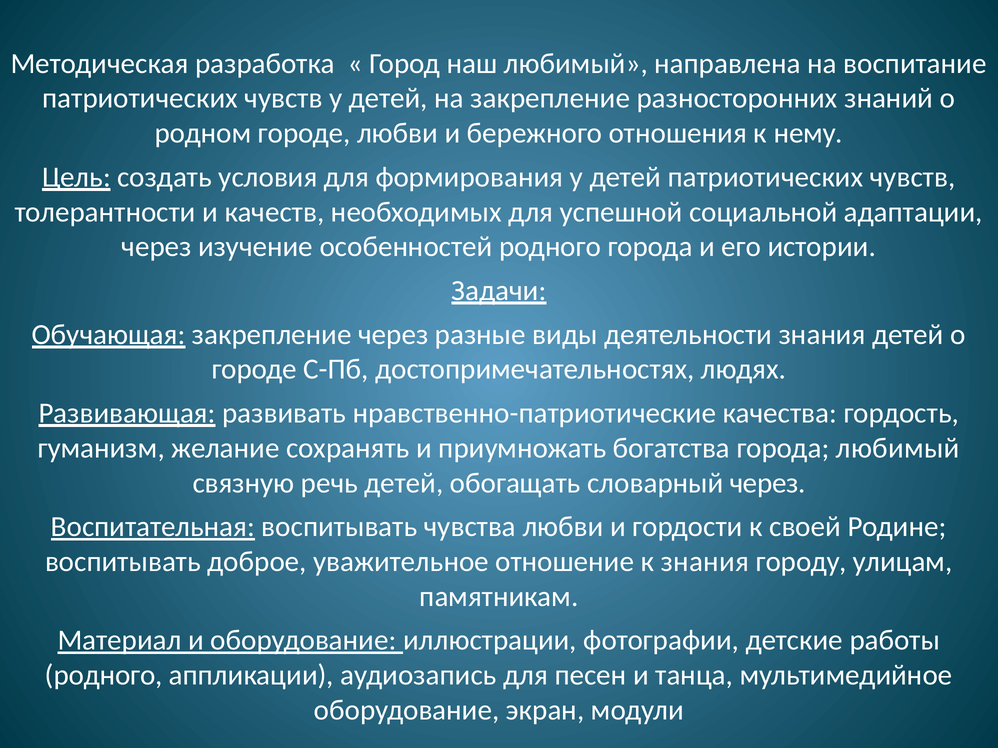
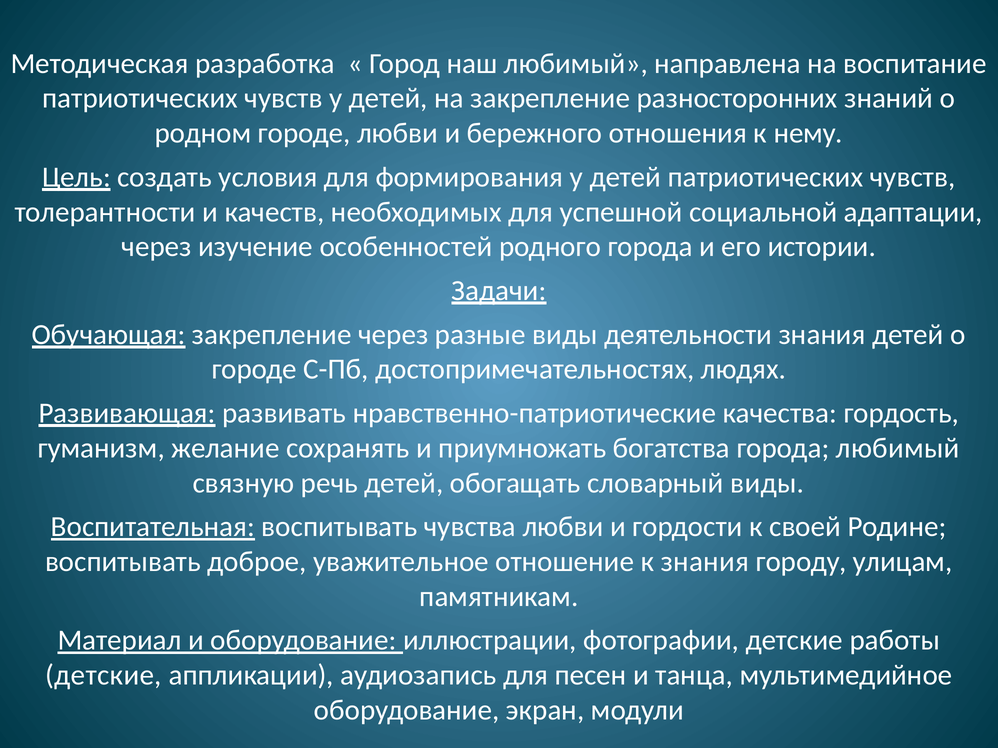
словарный через: через -> виды
родного at (104, 676): родного -> детские
